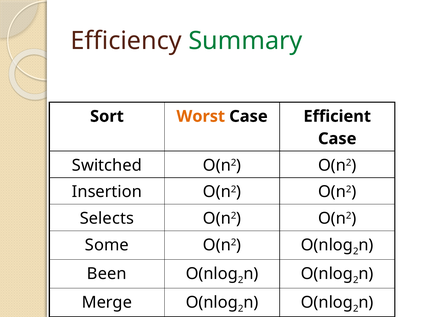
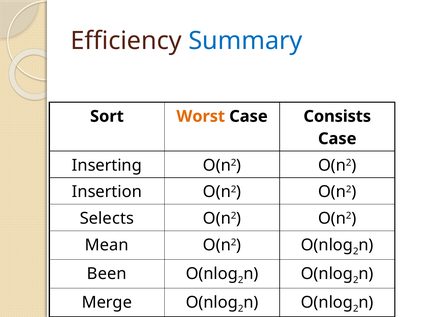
Summary colour: green -> blue
Efficient: Efficient -> Consists
Switched: Switched -> Inserting
Some: Some -> Mean
